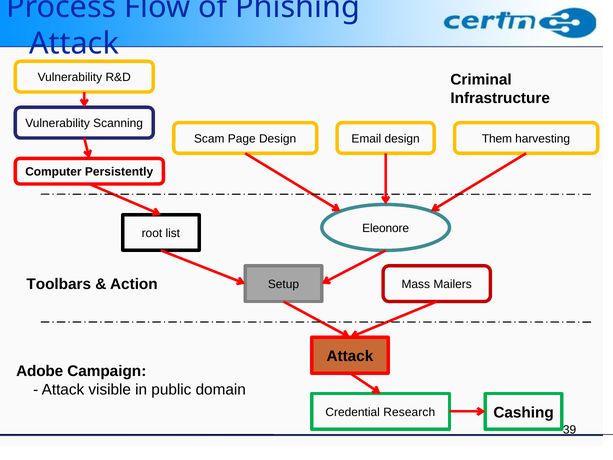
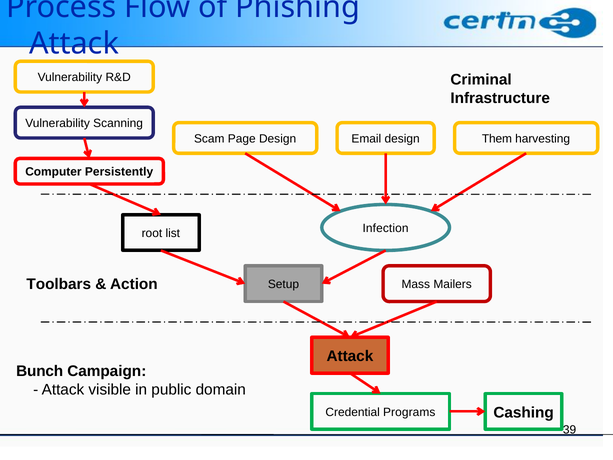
Eleonore: Eleonore -> Infection
Adobe: Adobe -> Bunch
Research: Research -> Programs
